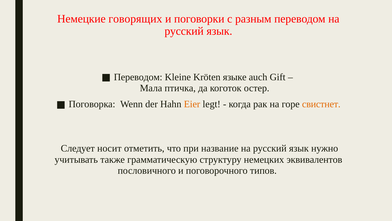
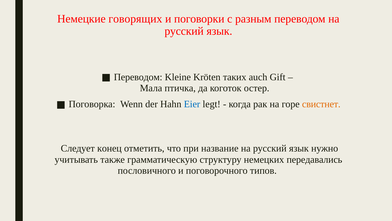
языке: языке -> таких
Eier colour: orange -> blue
носит: носит -> конец
эквивалентов: эквивалентов -> передавались
